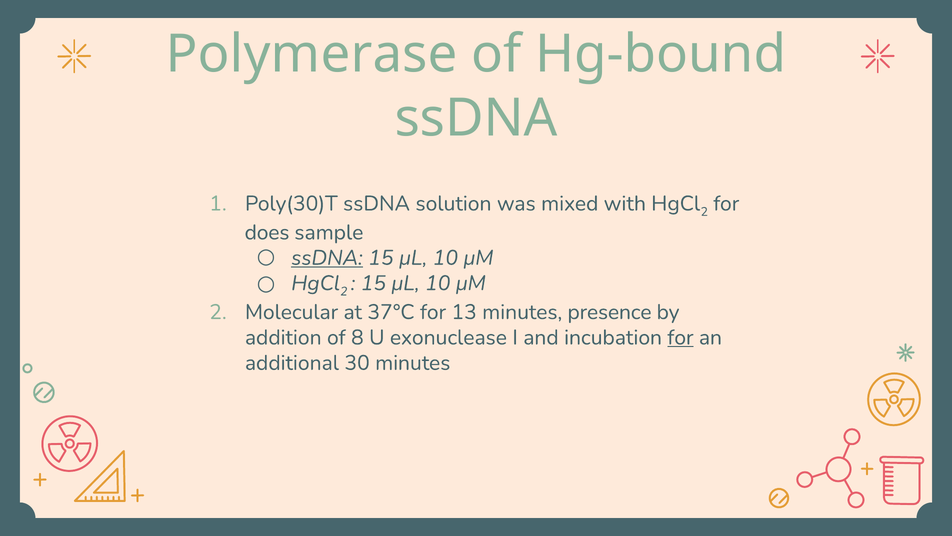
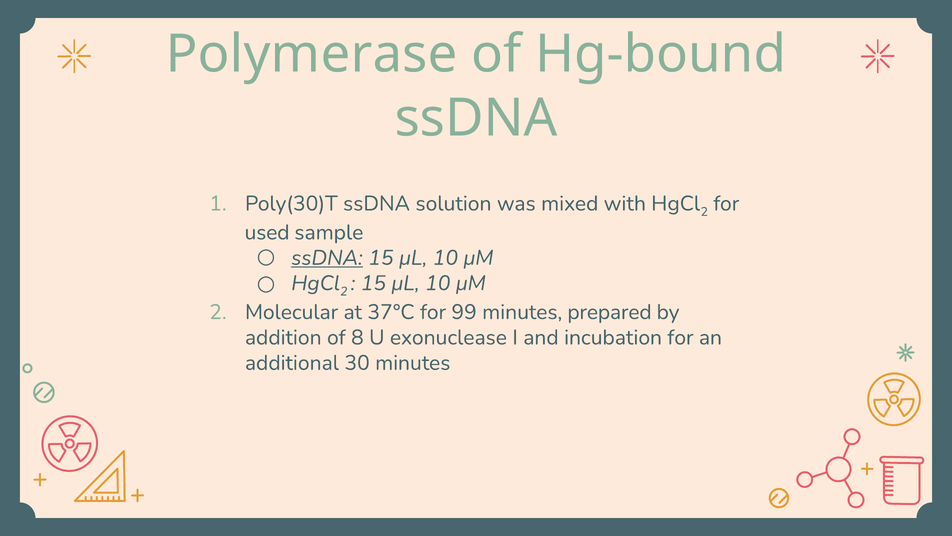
does: does -> used
13: 13 -> 99
presence: presence -> prepared
for at (680, 337) underline: present -> none
